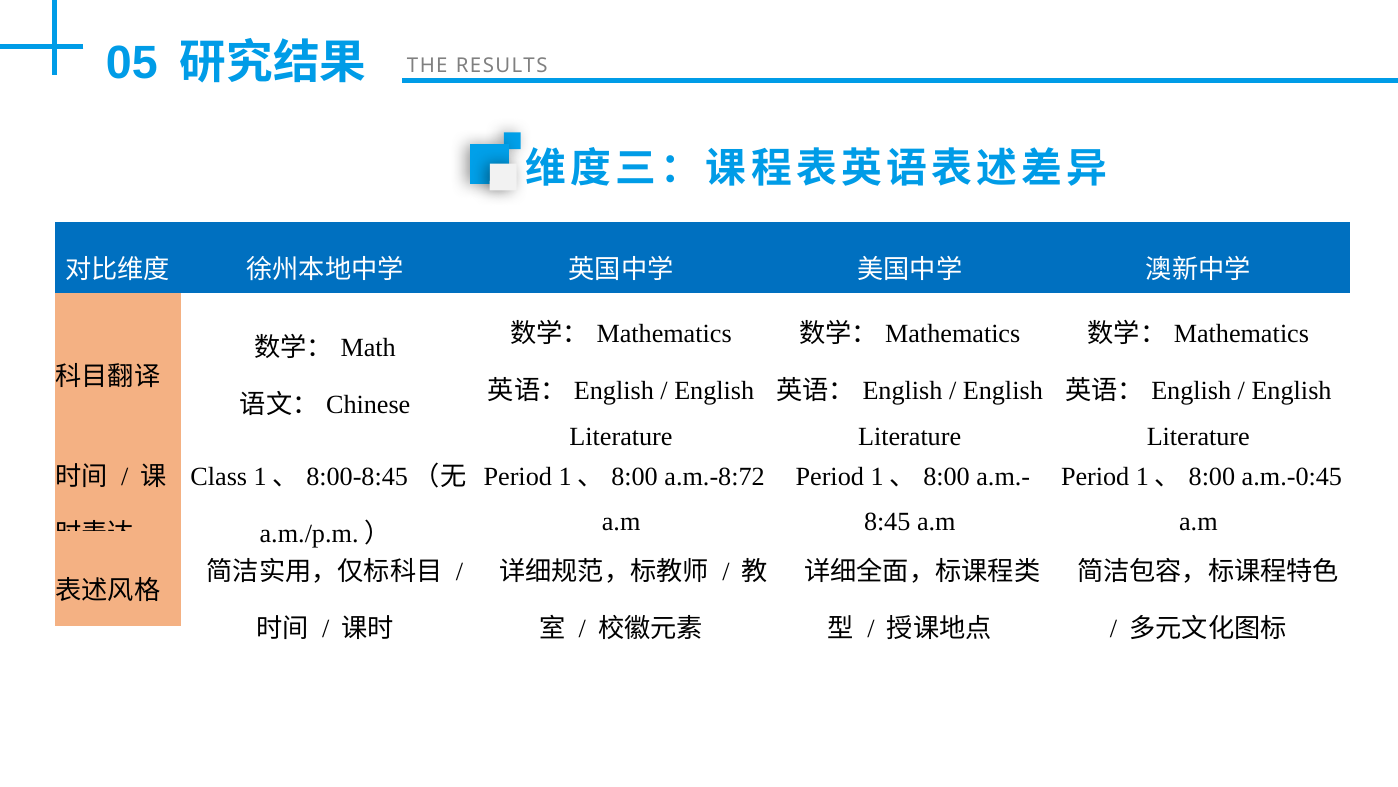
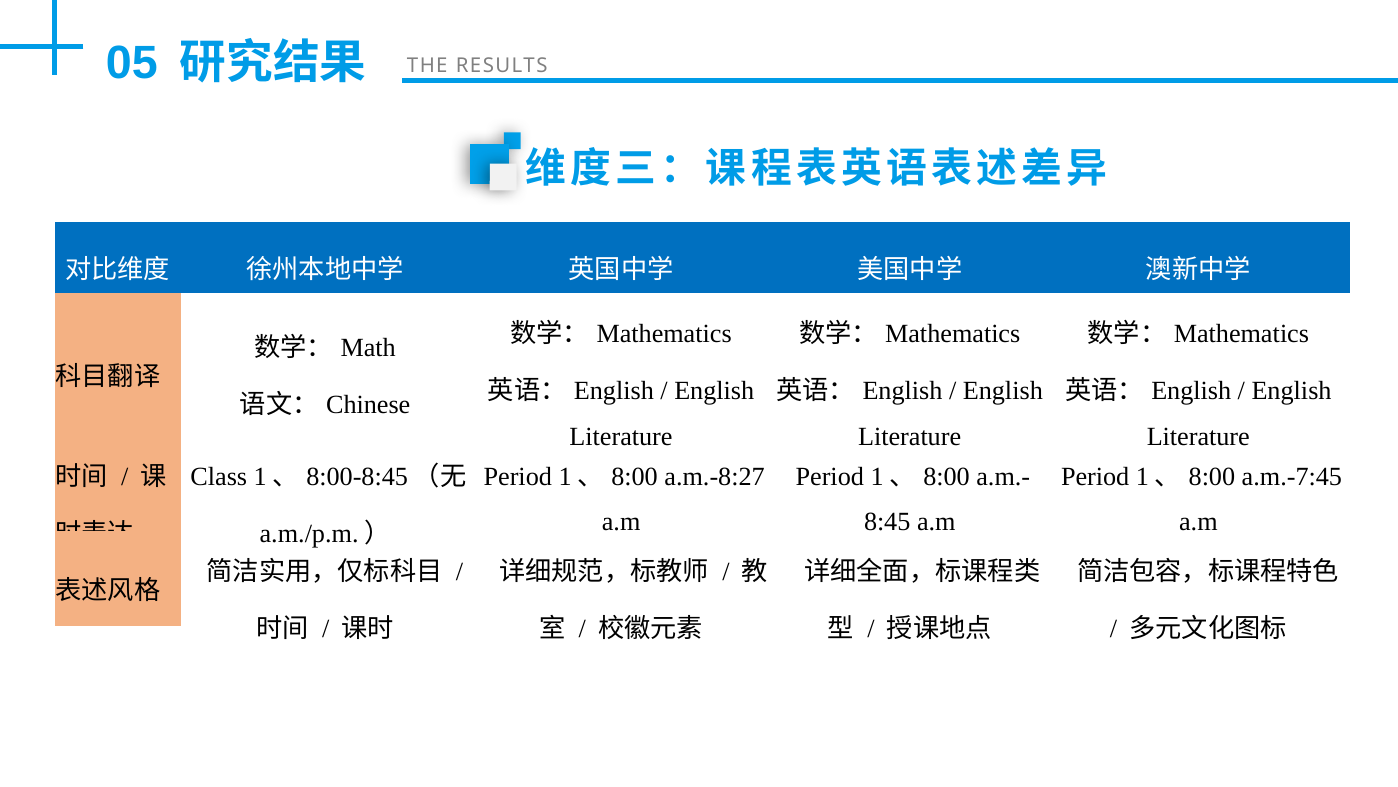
a.m.-8:72: a.m.-8:72 -> a.m.-8:27
a.m.-0:45: a.m.-0:45 -> a.m.-7:45
